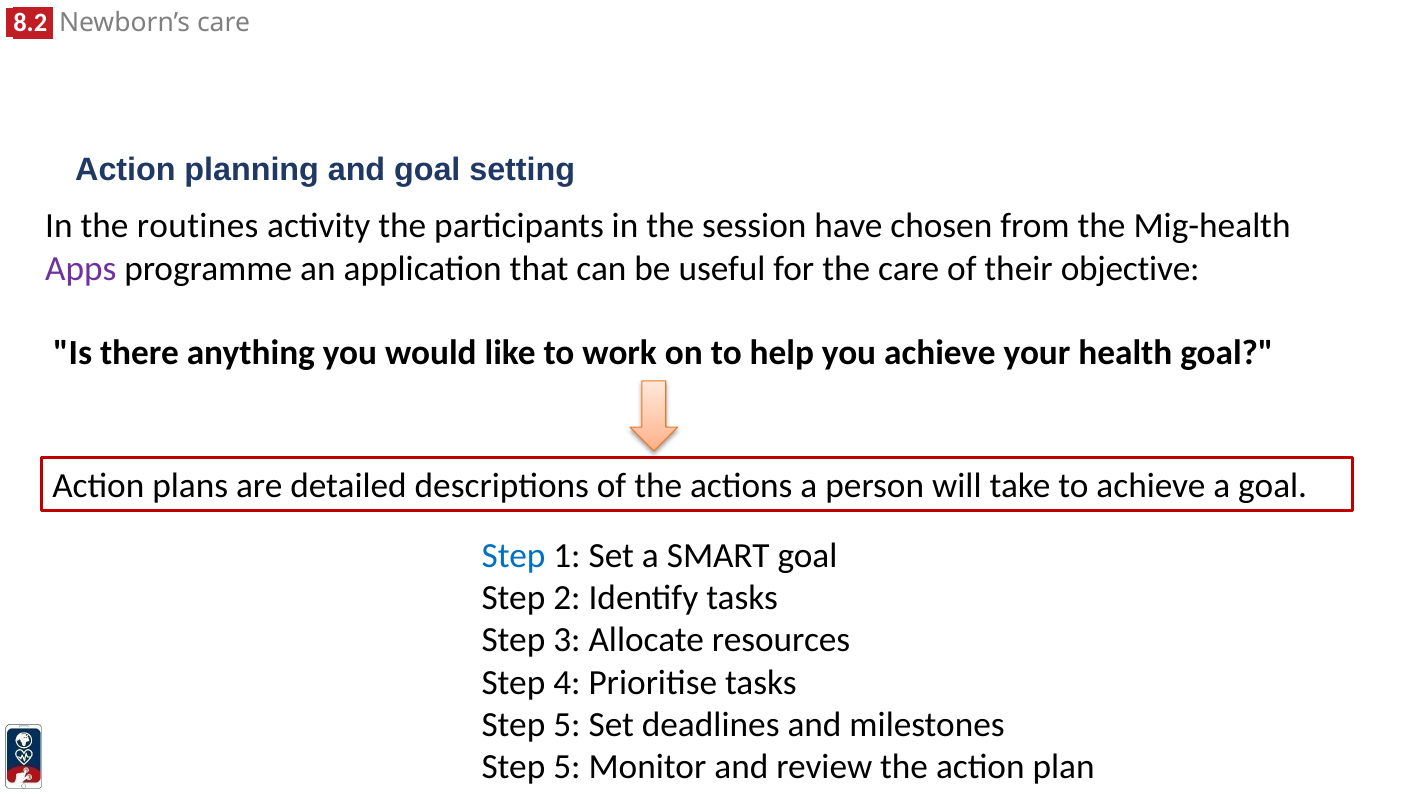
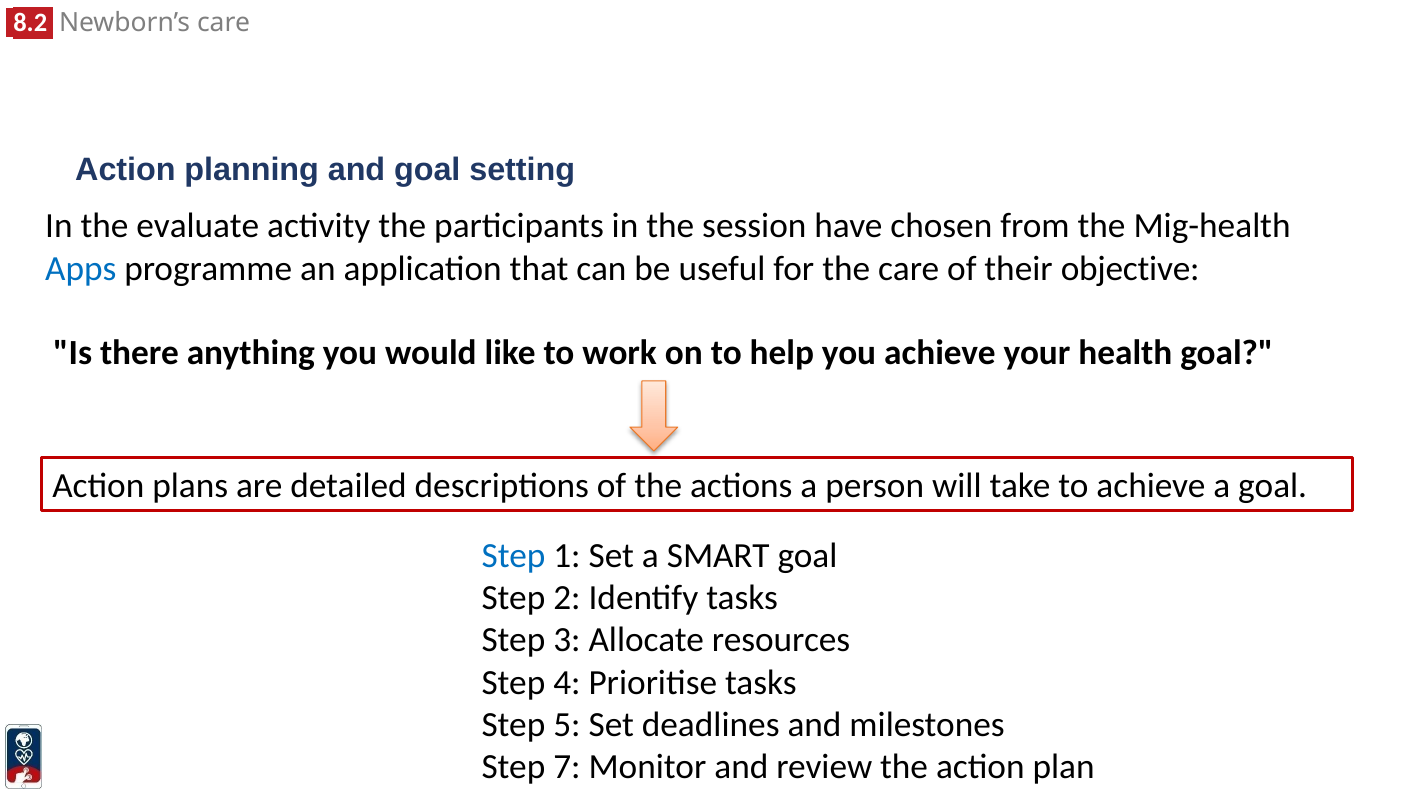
routines: routines -> evaluate
Apps colour: purple -> blue
5 at (567, 767): 5 -> 7
